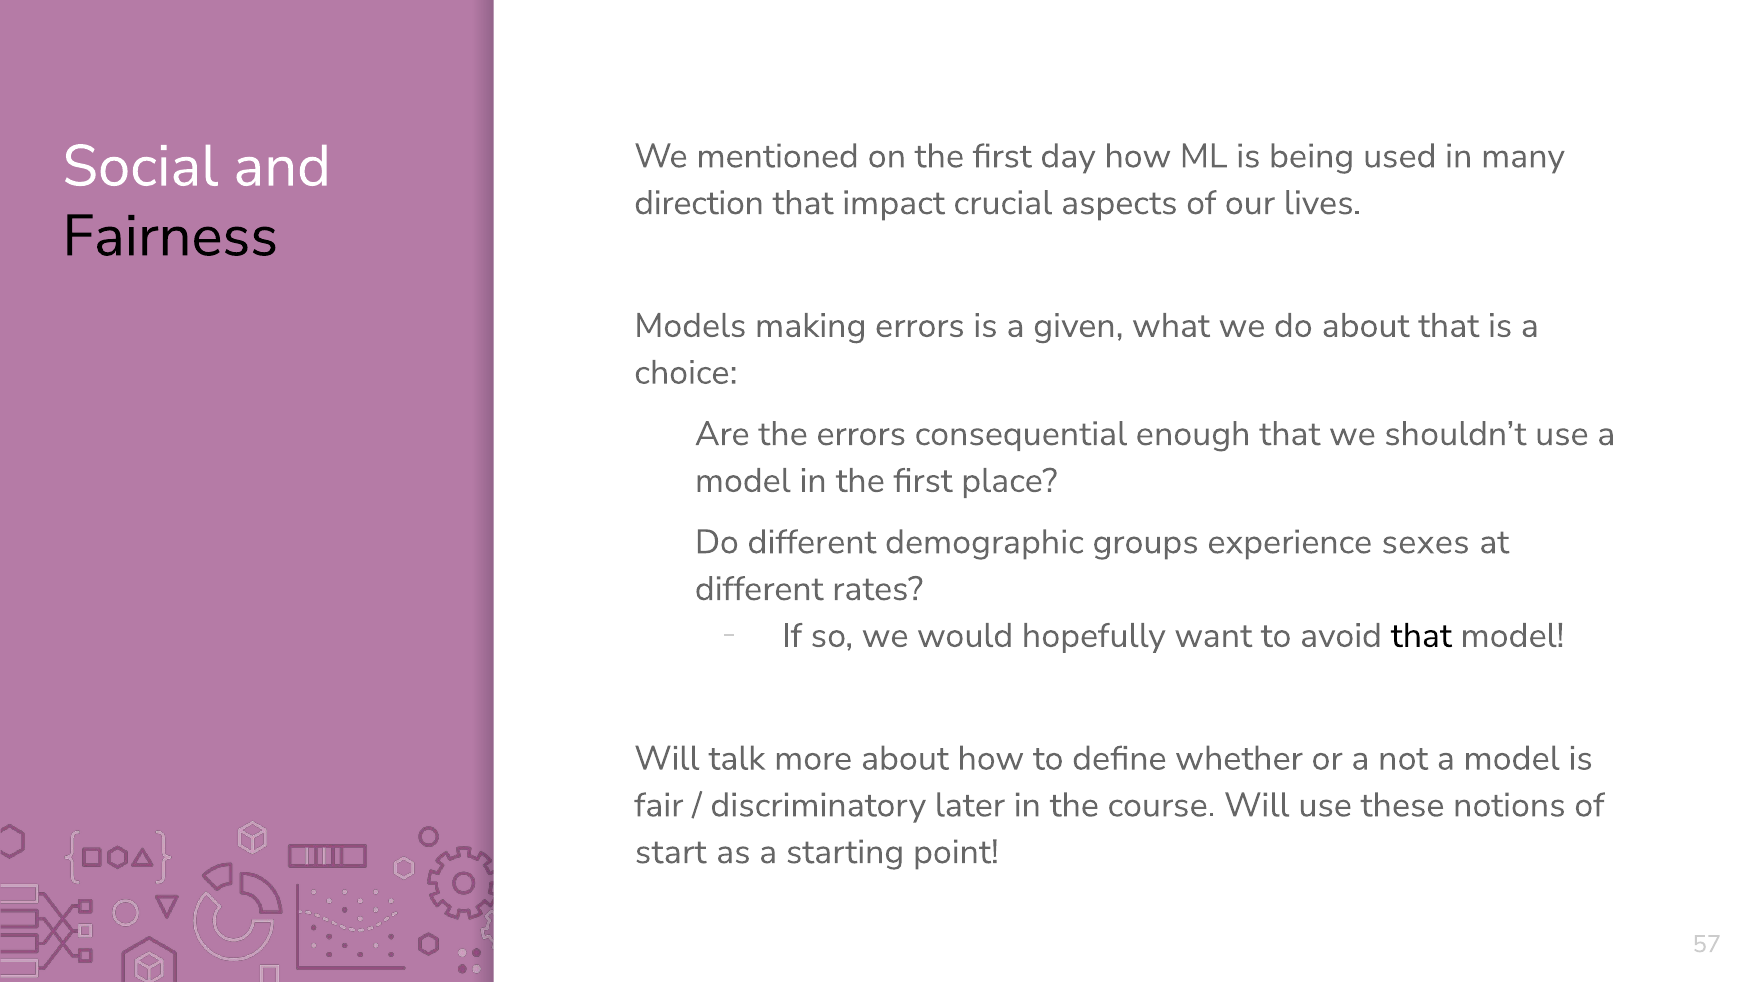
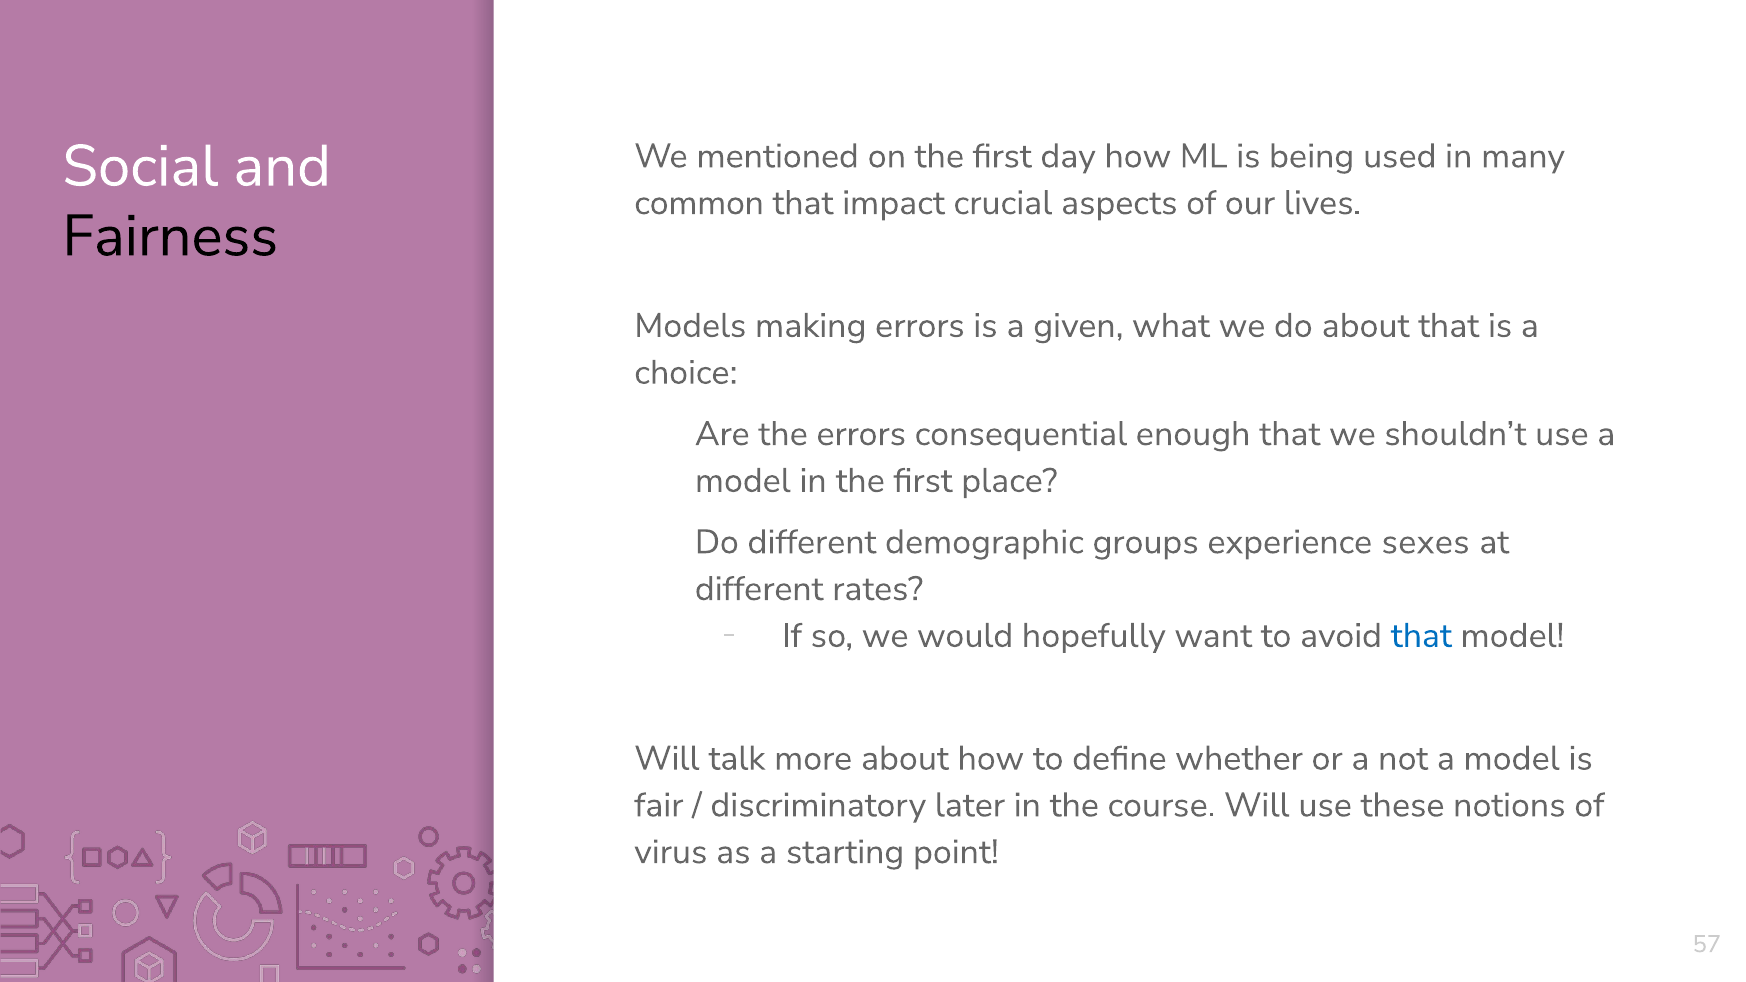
direction: direction -> common
that at (1421, 636) colour: black -> blue
start: start -> virus
